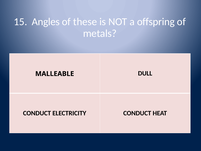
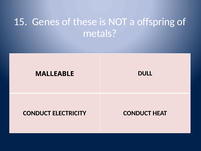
Angles: Angles -> Genes
